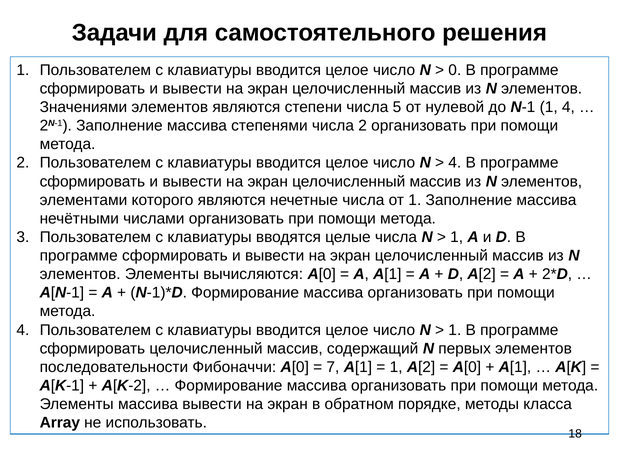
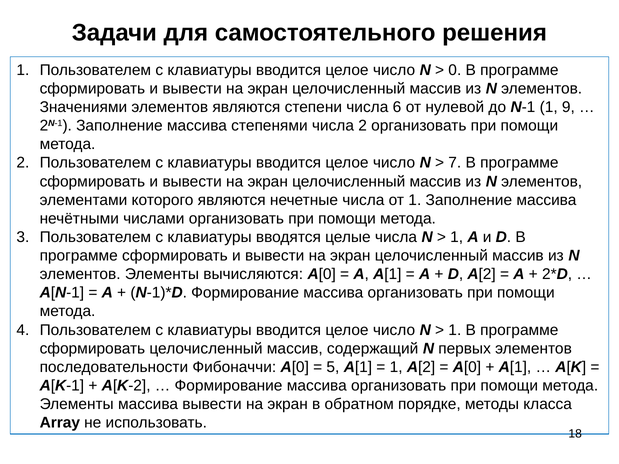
5: 5 -> 6
1 4: 4 -> 9
4 at (455, 163): 4 -> 7
7: 7 -> 5
